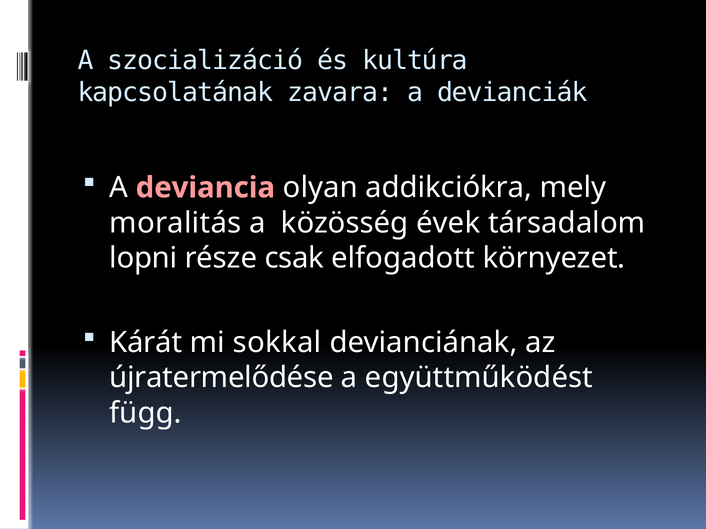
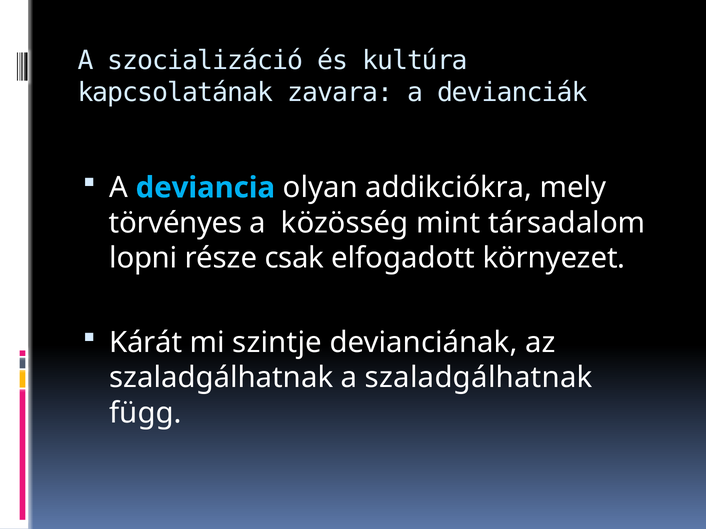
deviancia colour: pink -> light blue
moralitás: moralitás -> törvényes
évek: évek -> mint
sokkal: sokkal -> szintje
újratermelődése at (221, 378): újratermelődése -> szaladgálhatnak
a együttműködést: együttműködést -> szaladgálhatnak
